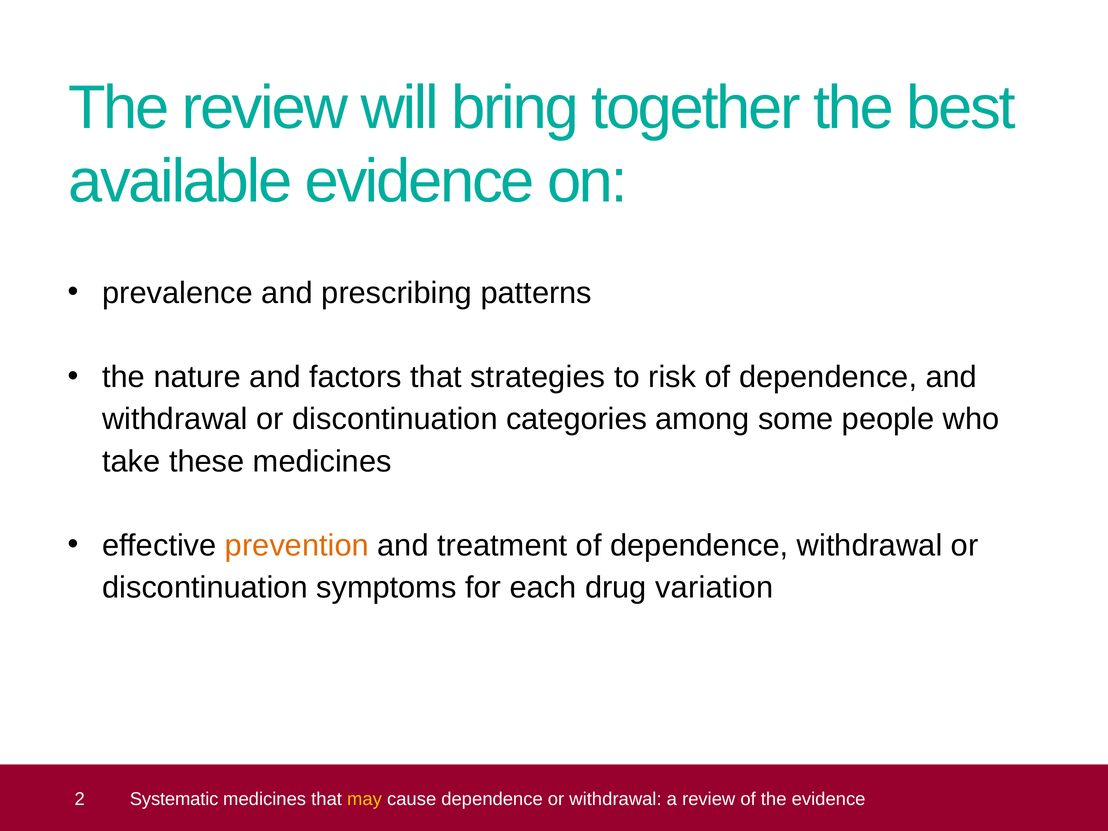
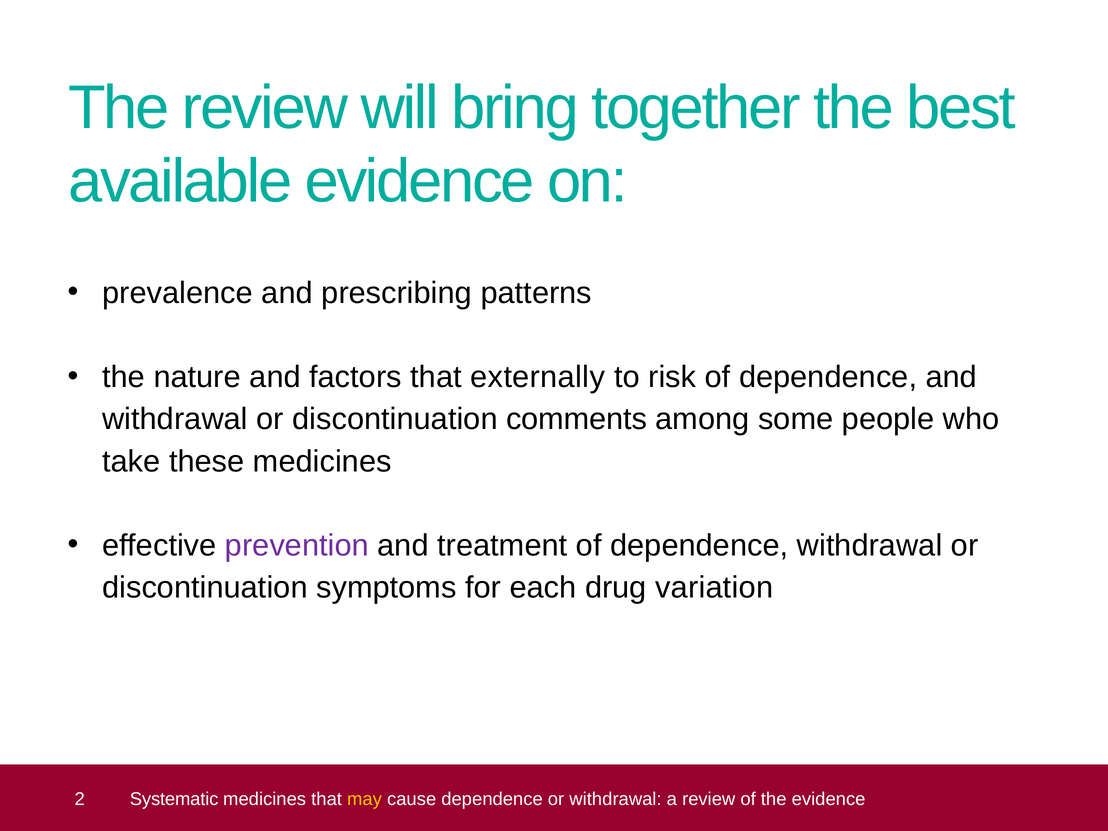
strategies: strategies -> externally
categories: categories -> comments
prevention colour: orange -> purple
